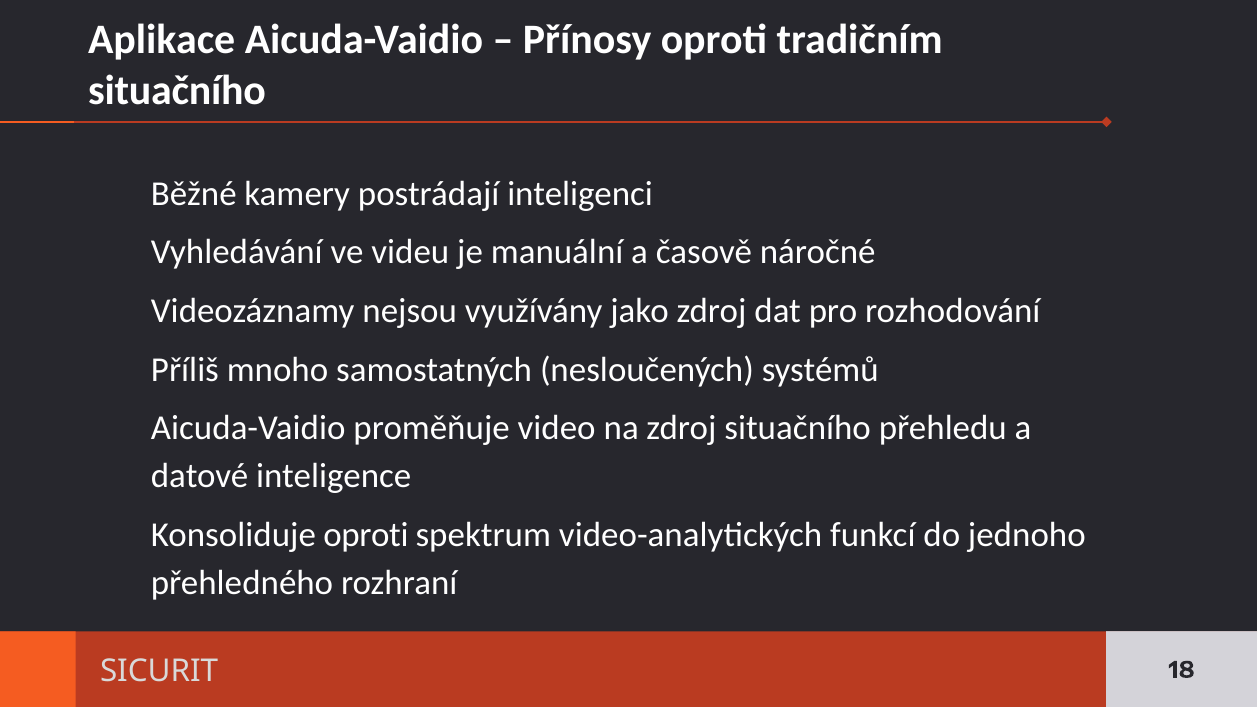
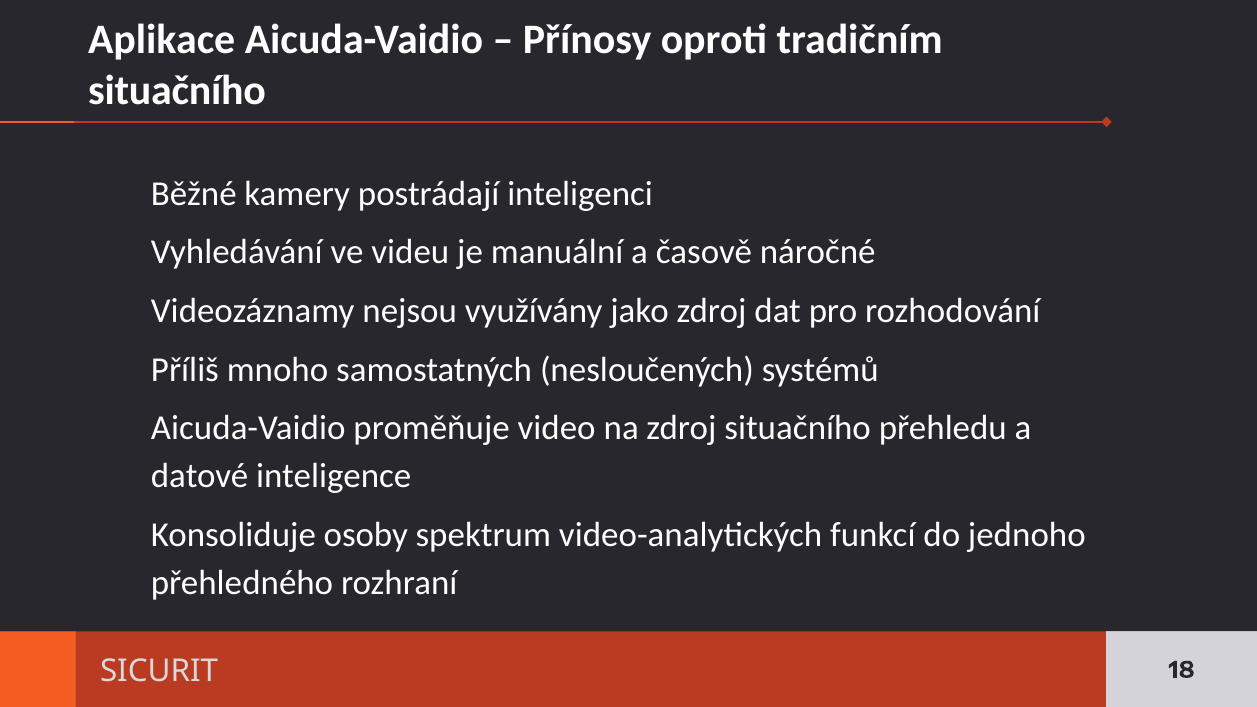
oproti at (366, 535): oproti -> osoby
